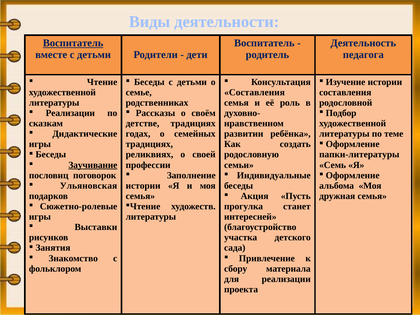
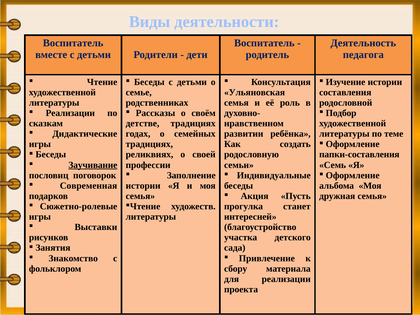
Воспитатель at (73, 43) underline: present -> none
Составления at (255, 92): Составления -> Ульяновская
папки-литературы: папки-литературы -> папки-составления
Ульяновская: Ульяновская -> Современная
